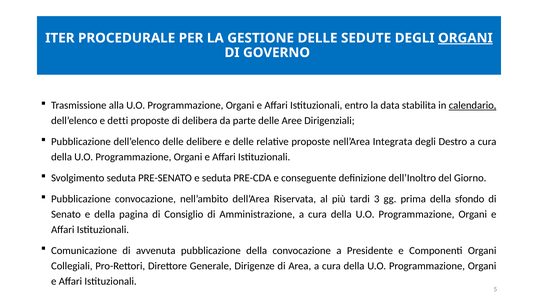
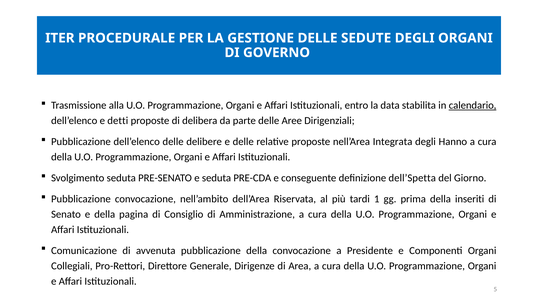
ORGANI at (465, 38) underline: present -> none
Destro: Destro -> Hanno
dell’Inoltro: dell’Inoltro -> dell’Spetta
3: 3 -> 1
sfondo: sfondo -> inseriti
